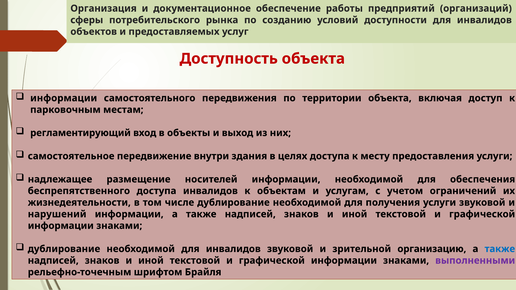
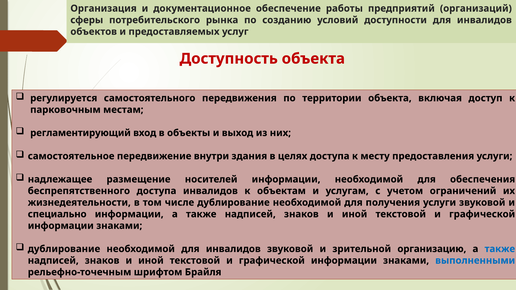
информации at (64, 98): информации -> регулируется
нарушений: нарушений -> специально
выполненными colour: purple -> blue
